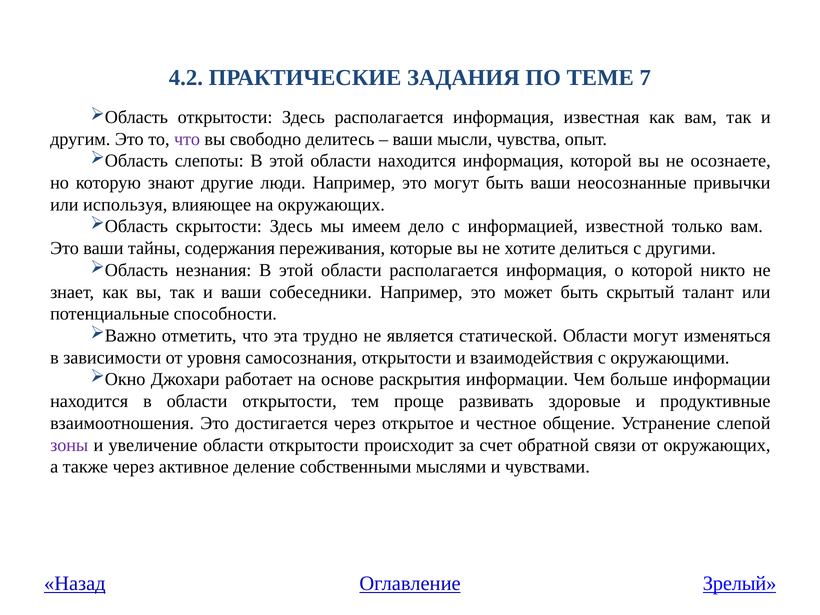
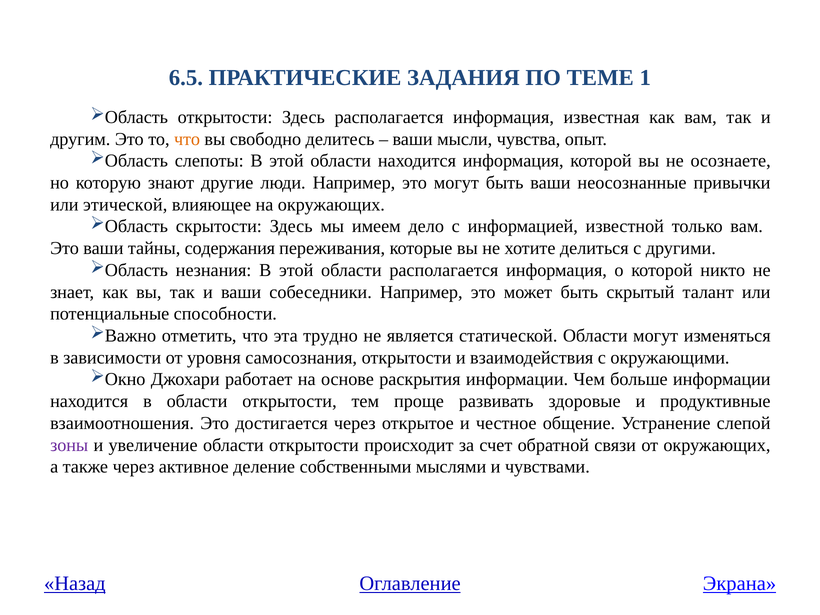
4.2: 4.2 -> 6.5
7: 7 -> 1
что at (187, 139) colour: purple -> orange
используя: используя -> этической
Зрелый: Зрелый -> Экрана
